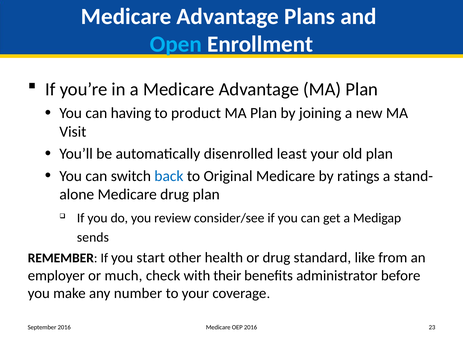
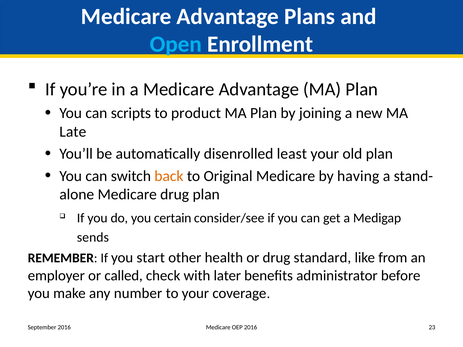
having: having -> scripts
Visit: Visit -> Late
back colour: blue -> orange
ratings: ratings -> having
review: review -> certain
much: much -> called
their: their -> later
